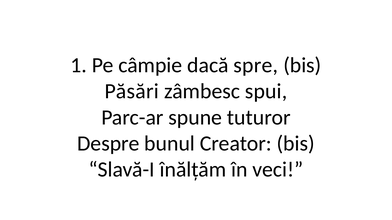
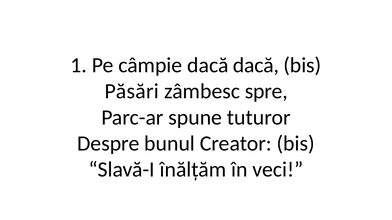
dacă spre: spre -> dacă
spui: spui -> spre
